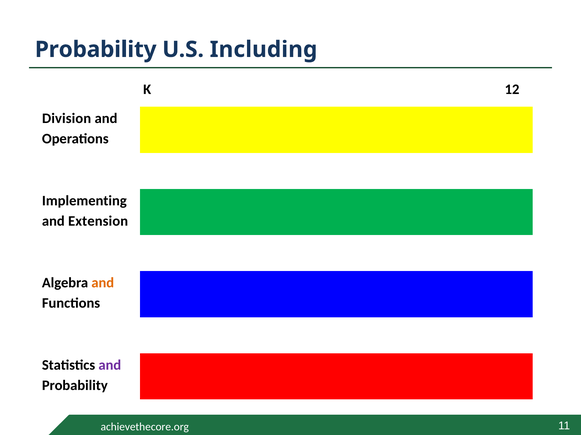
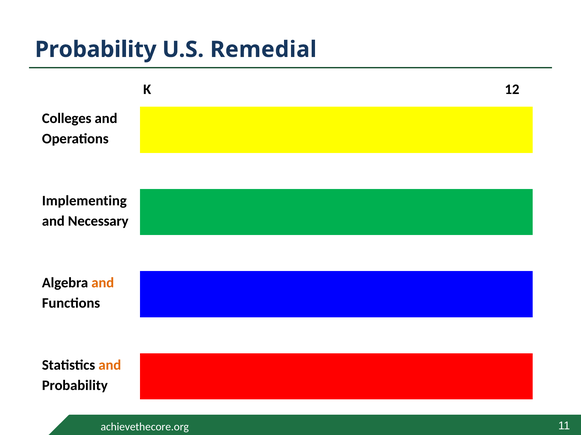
Including: Including -> Remedial
Division: Division -> Colleges
Extension: Extension -> Necessary
and at (110, 366) colour: purple -> orange
